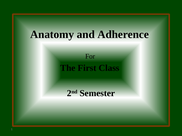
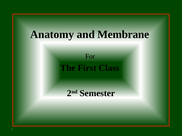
Adherence: Adherence -> Membrane
